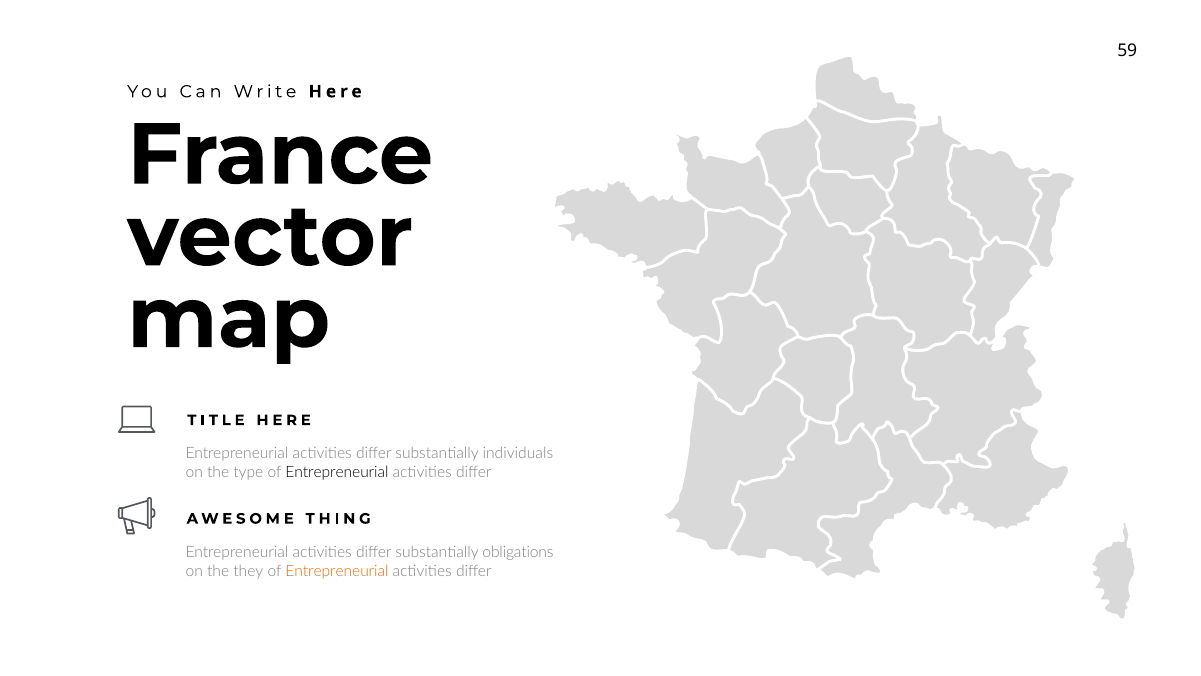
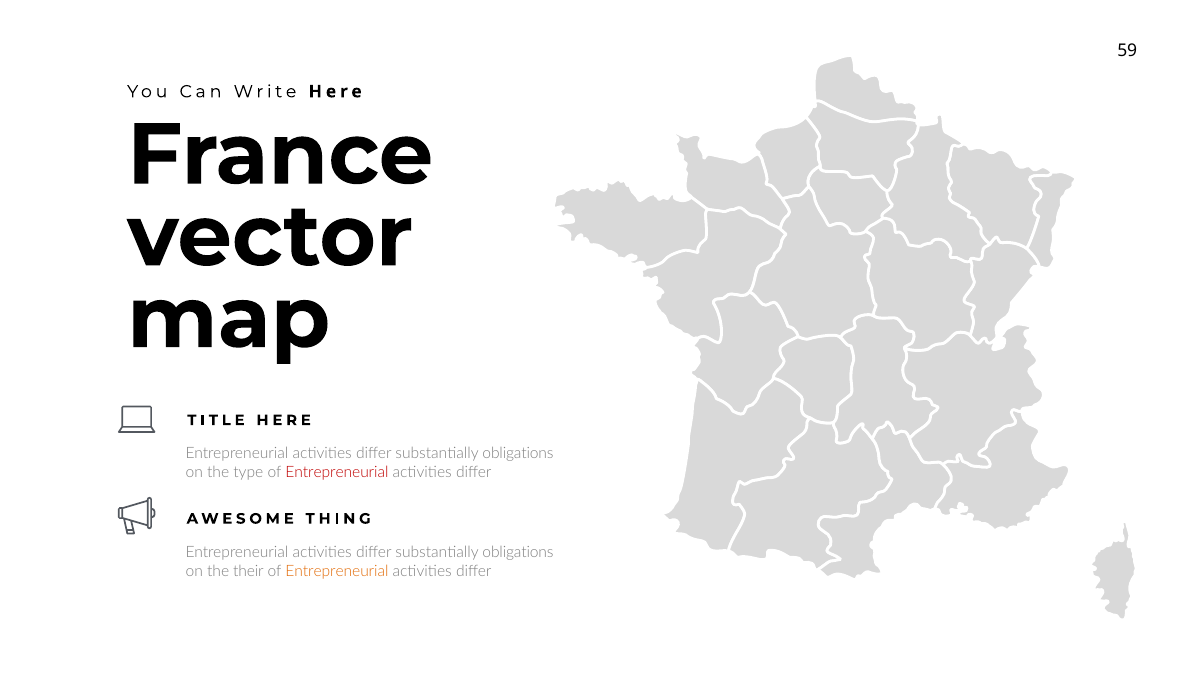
individuals at (518, 453): individuals -> obligations
Entrepreneurial at (337, 472) colour: black -> red
they: they -> their
